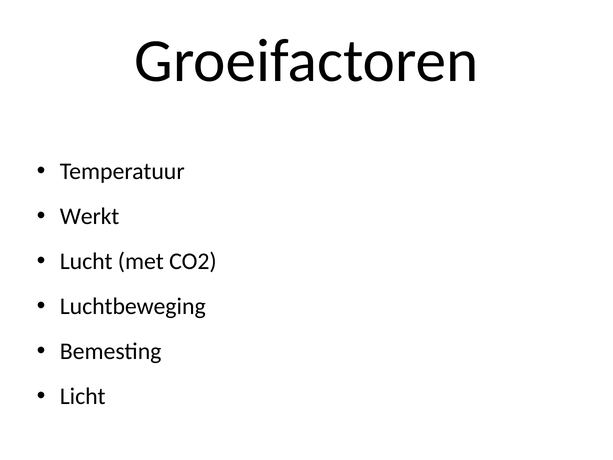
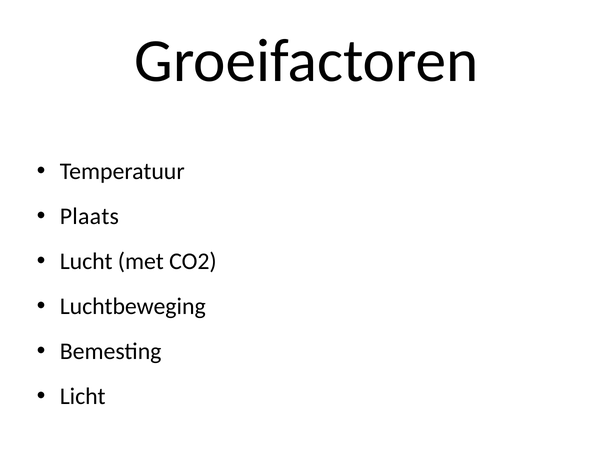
Werkt: Werkt -> Plaats
